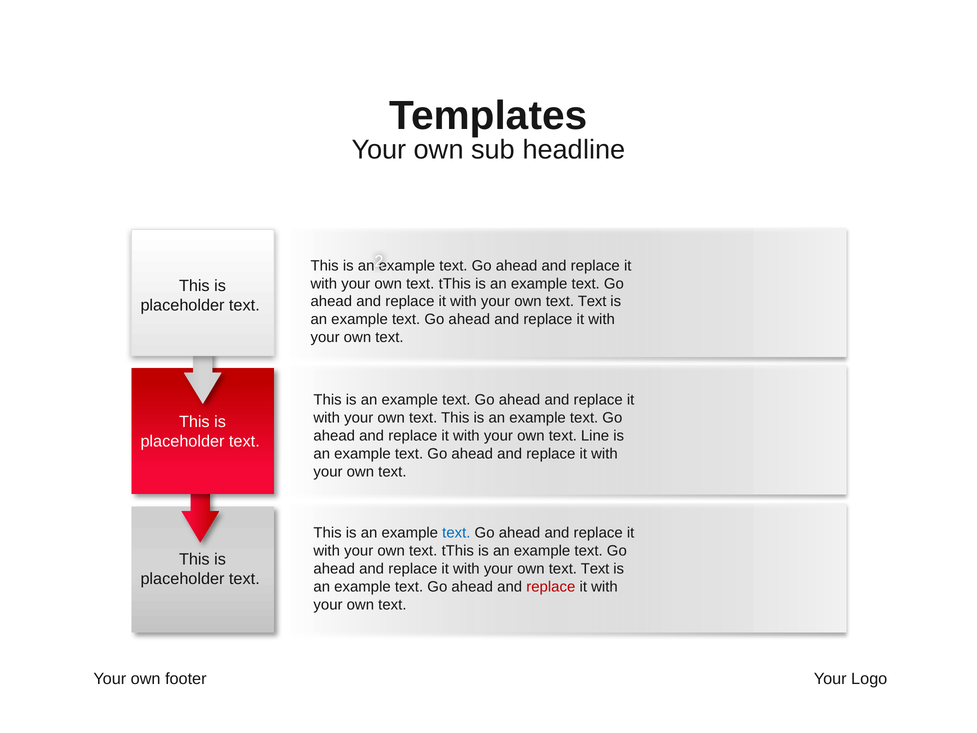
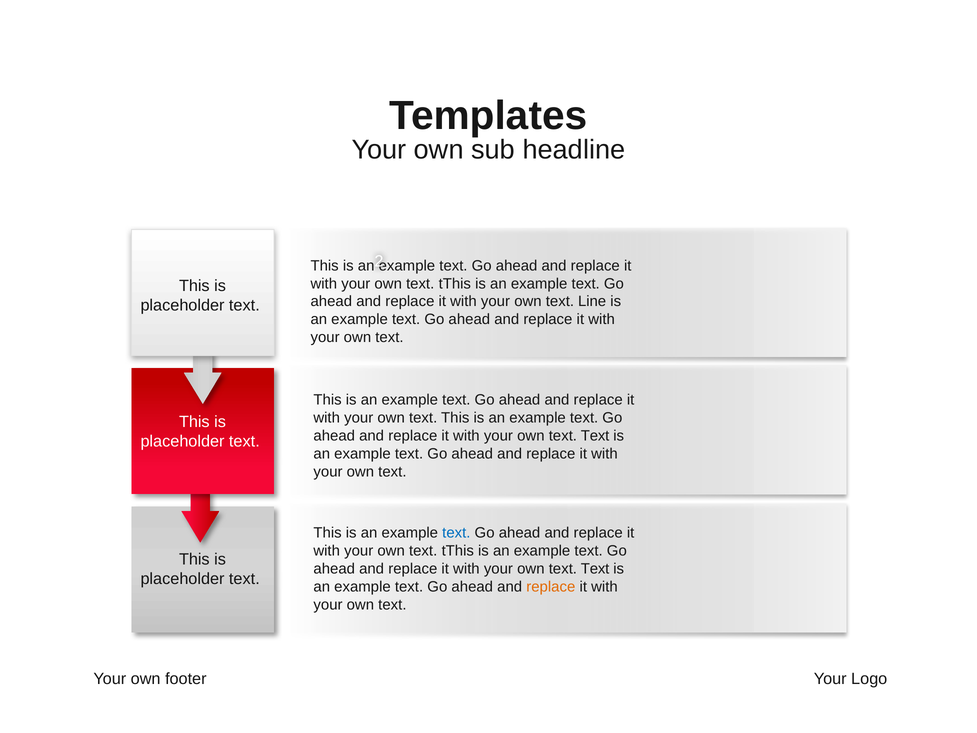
Text at (592, 301): Text -> Line
Line at (595, 436): Line -> Text
replace at (551, 587) colour: red -> orange
